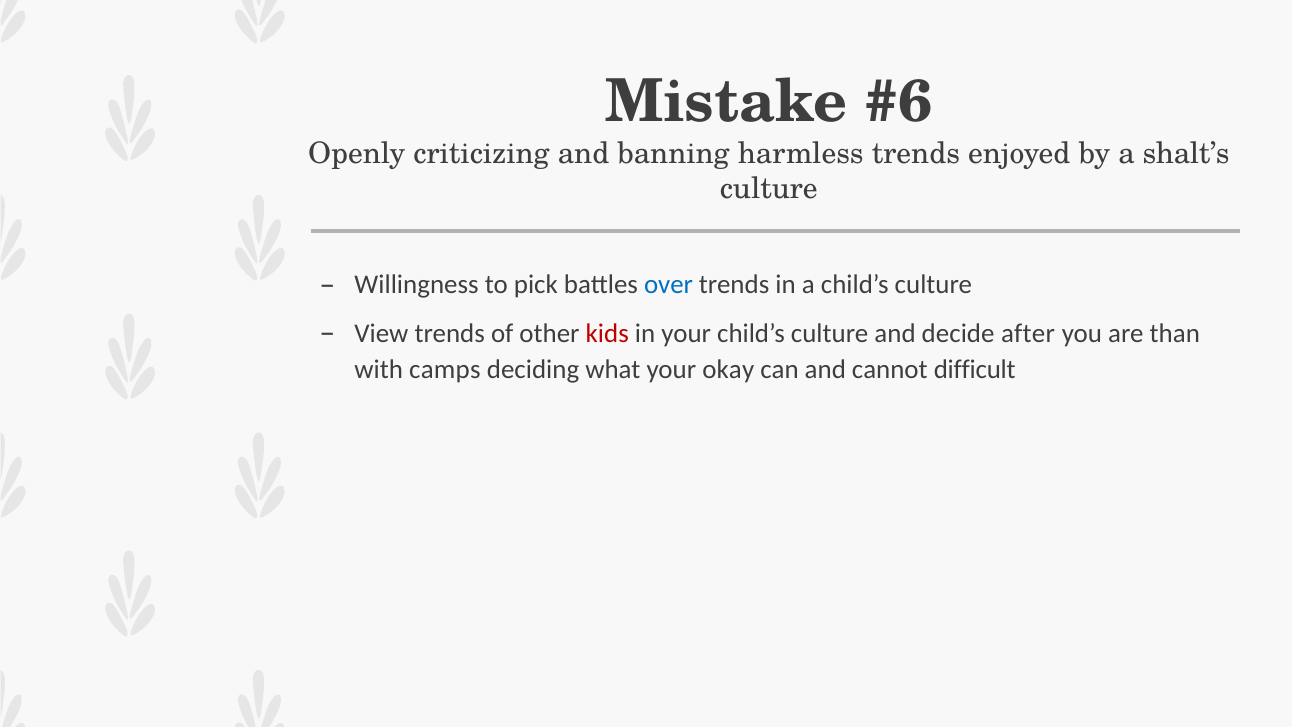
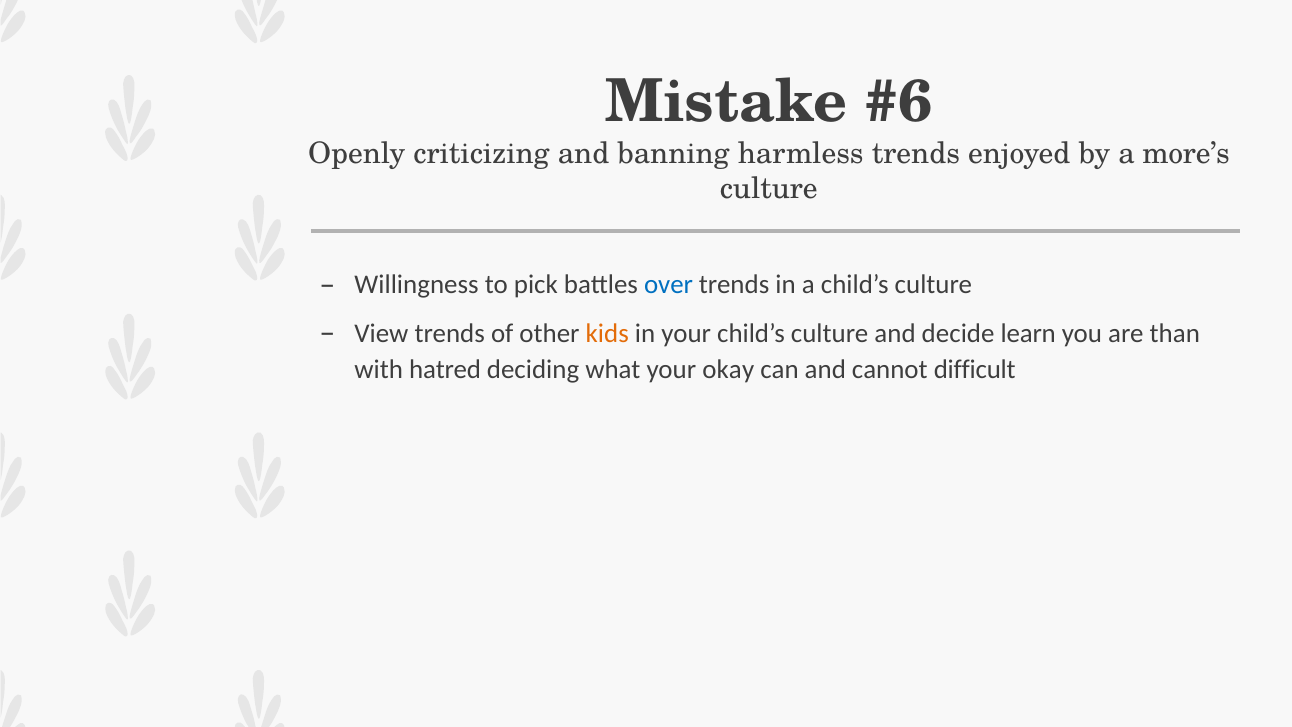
shalt’s: shalt’s -> more’s
kids colour: red -> orange
after: after -> learn
camps: camps -> hatred
